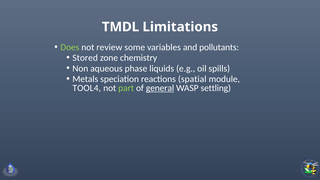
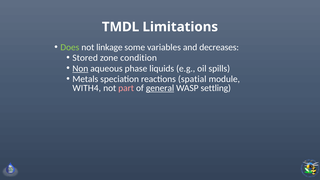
review: review -> linkage
pollutants: pollutants -> decreases
chemistry: chemistry -> condition
Non underline: none -> present
TOOL4: TOOL4 -> WITH4
part colour: light green -> pink
